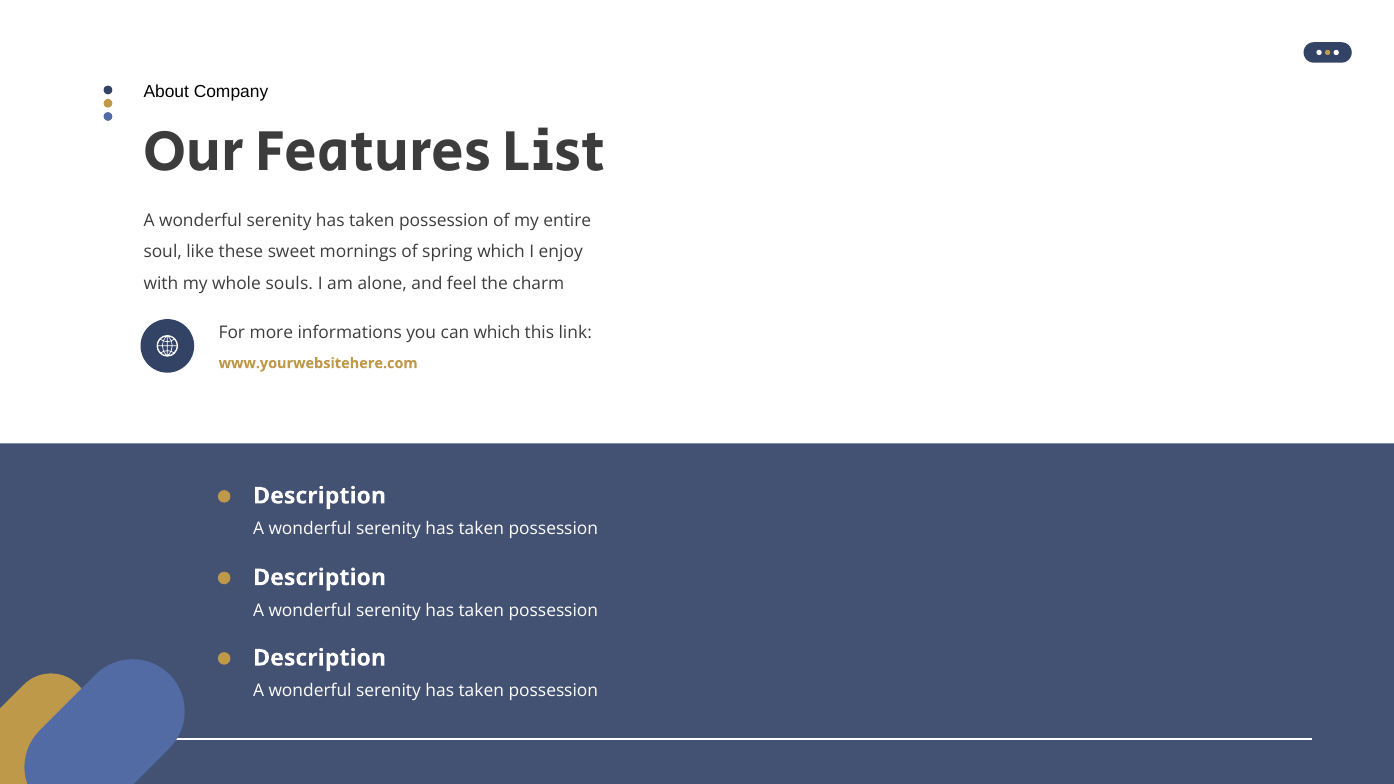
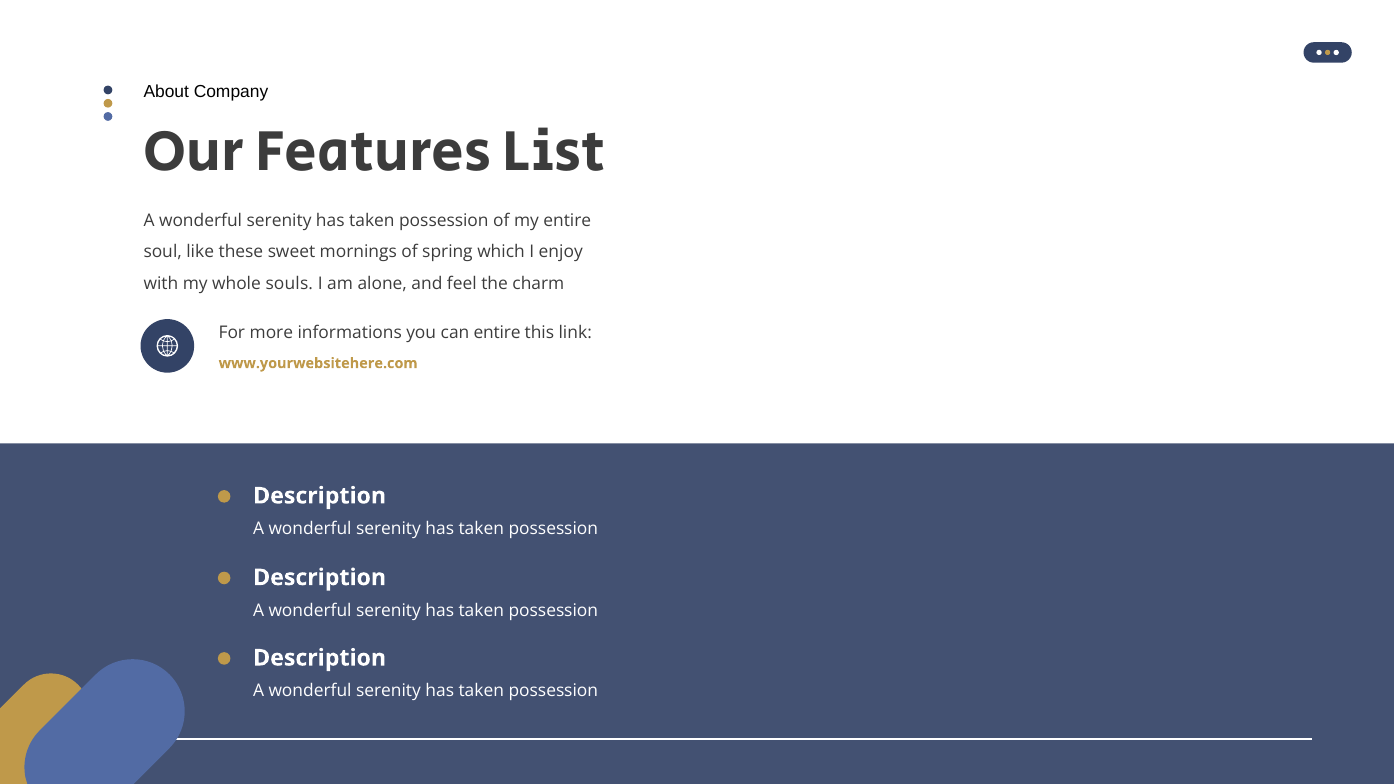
can which: which -> entire
